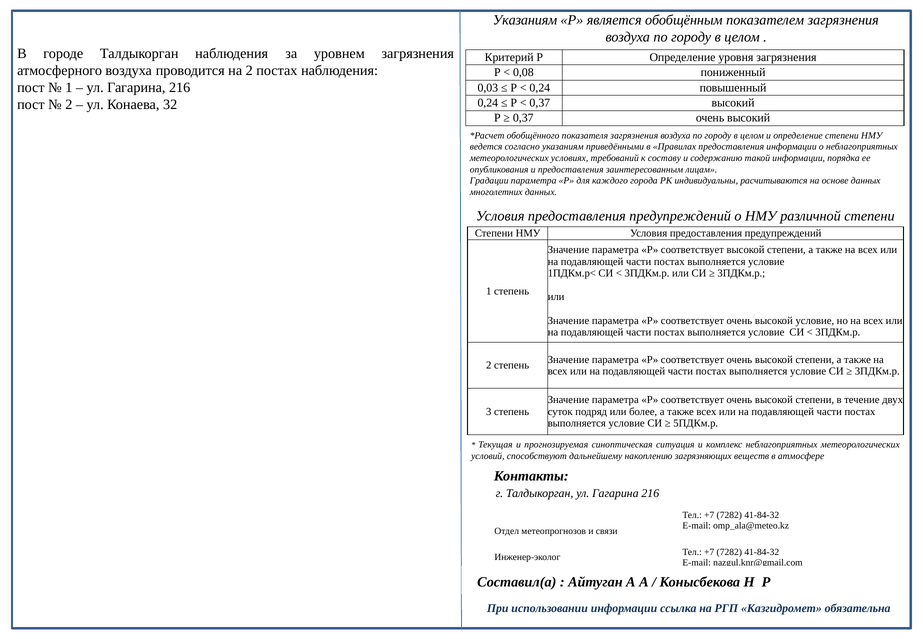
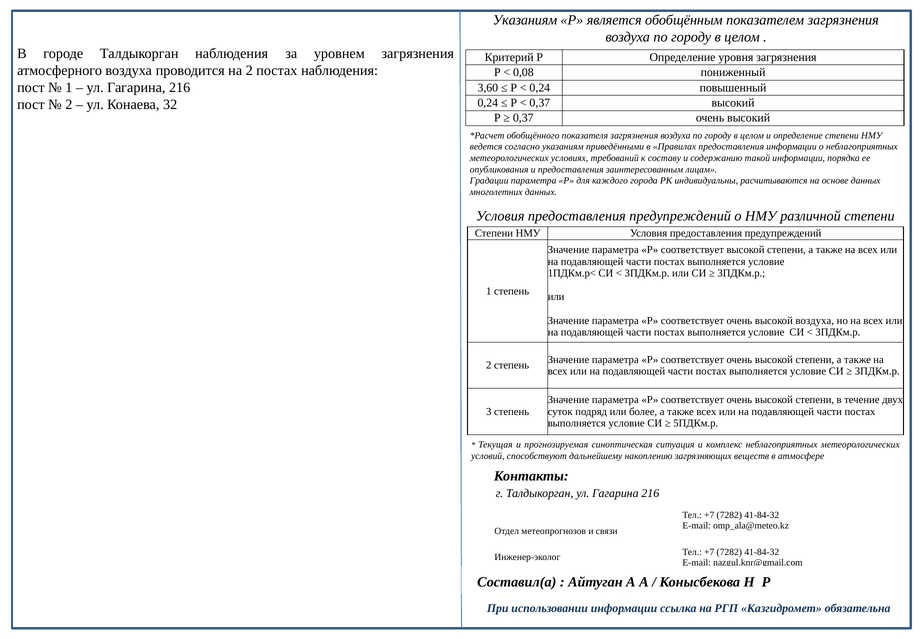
0,03: 0,03 -> 3,60
высокой условие: условие -> воздуха
